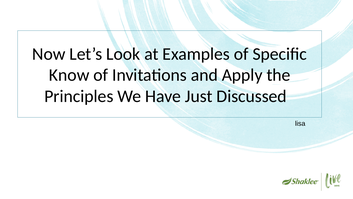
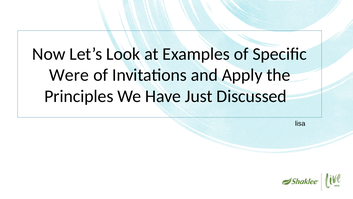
Know: Know -> Were
